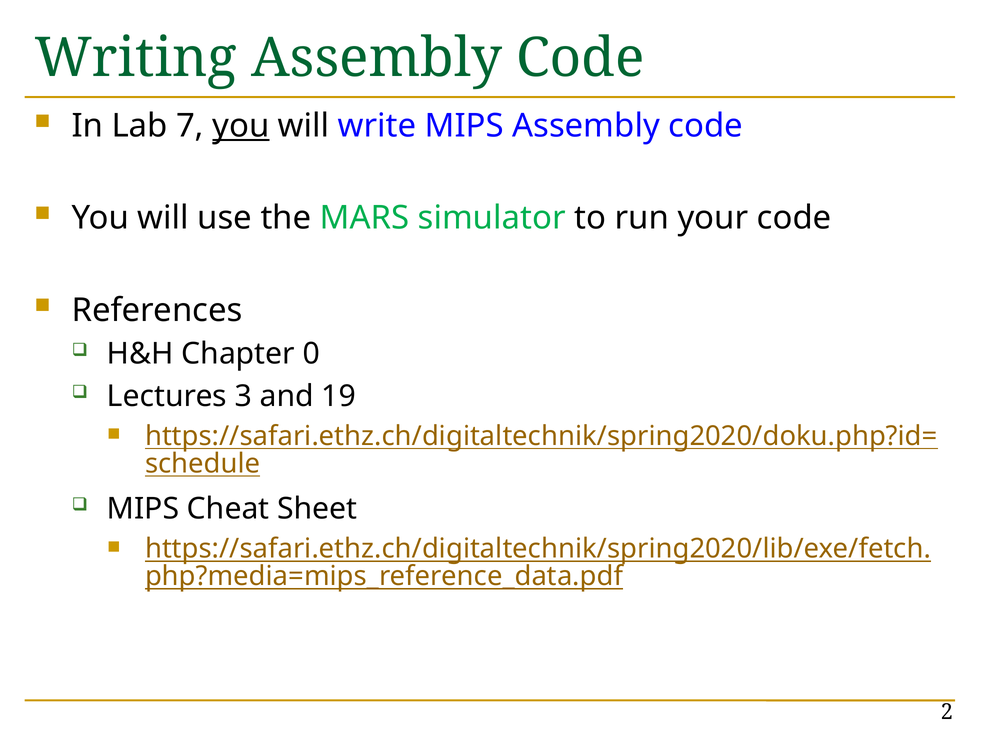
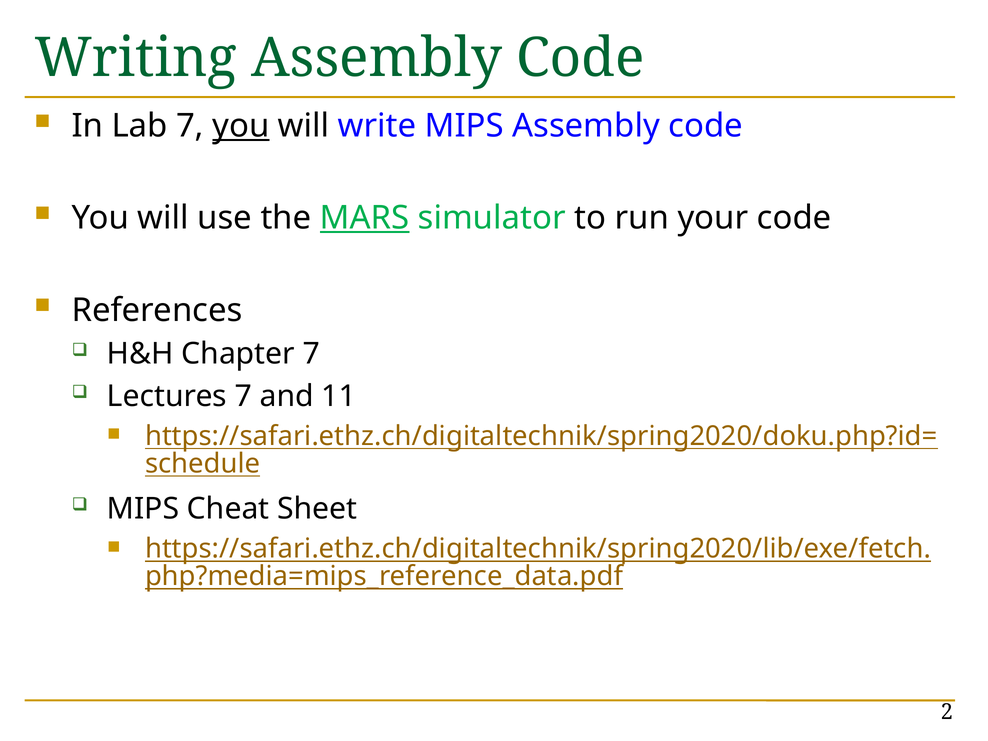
MARS underline: none -> present
Chapter 0: 0 -> 7
Lectures 3: 3 -> 7
19: 19 -> 11
